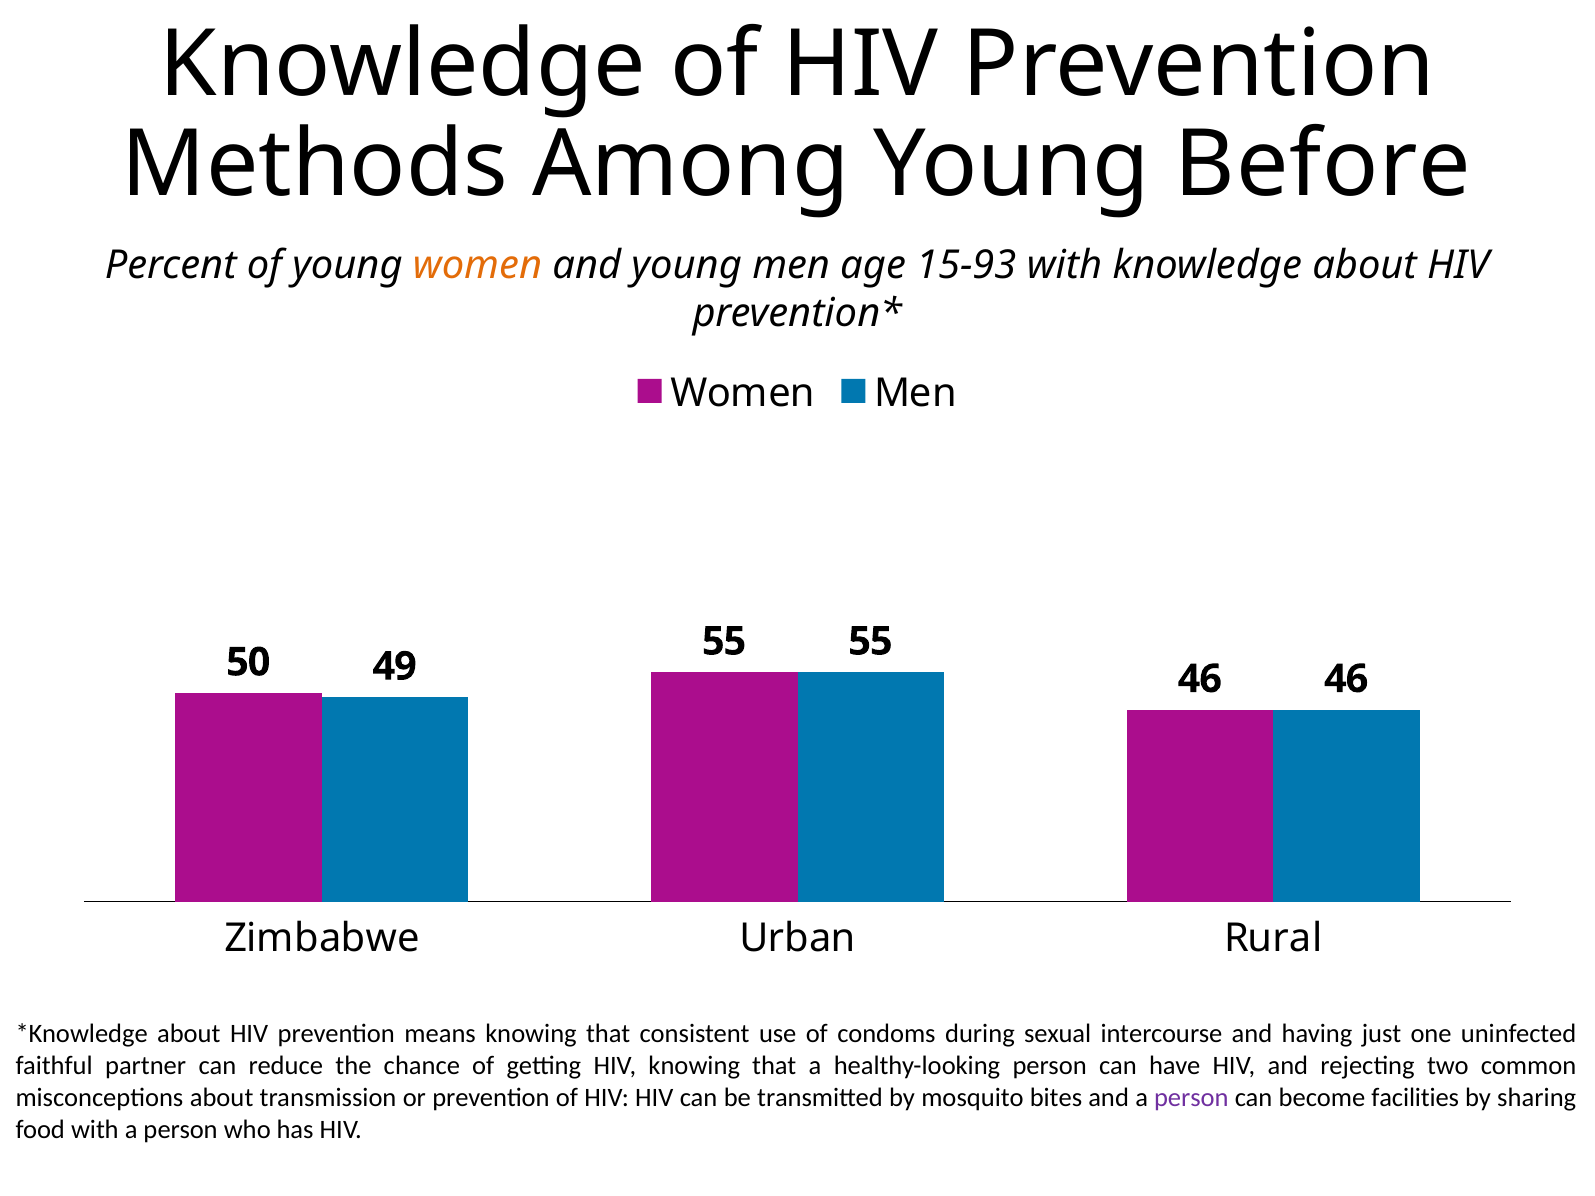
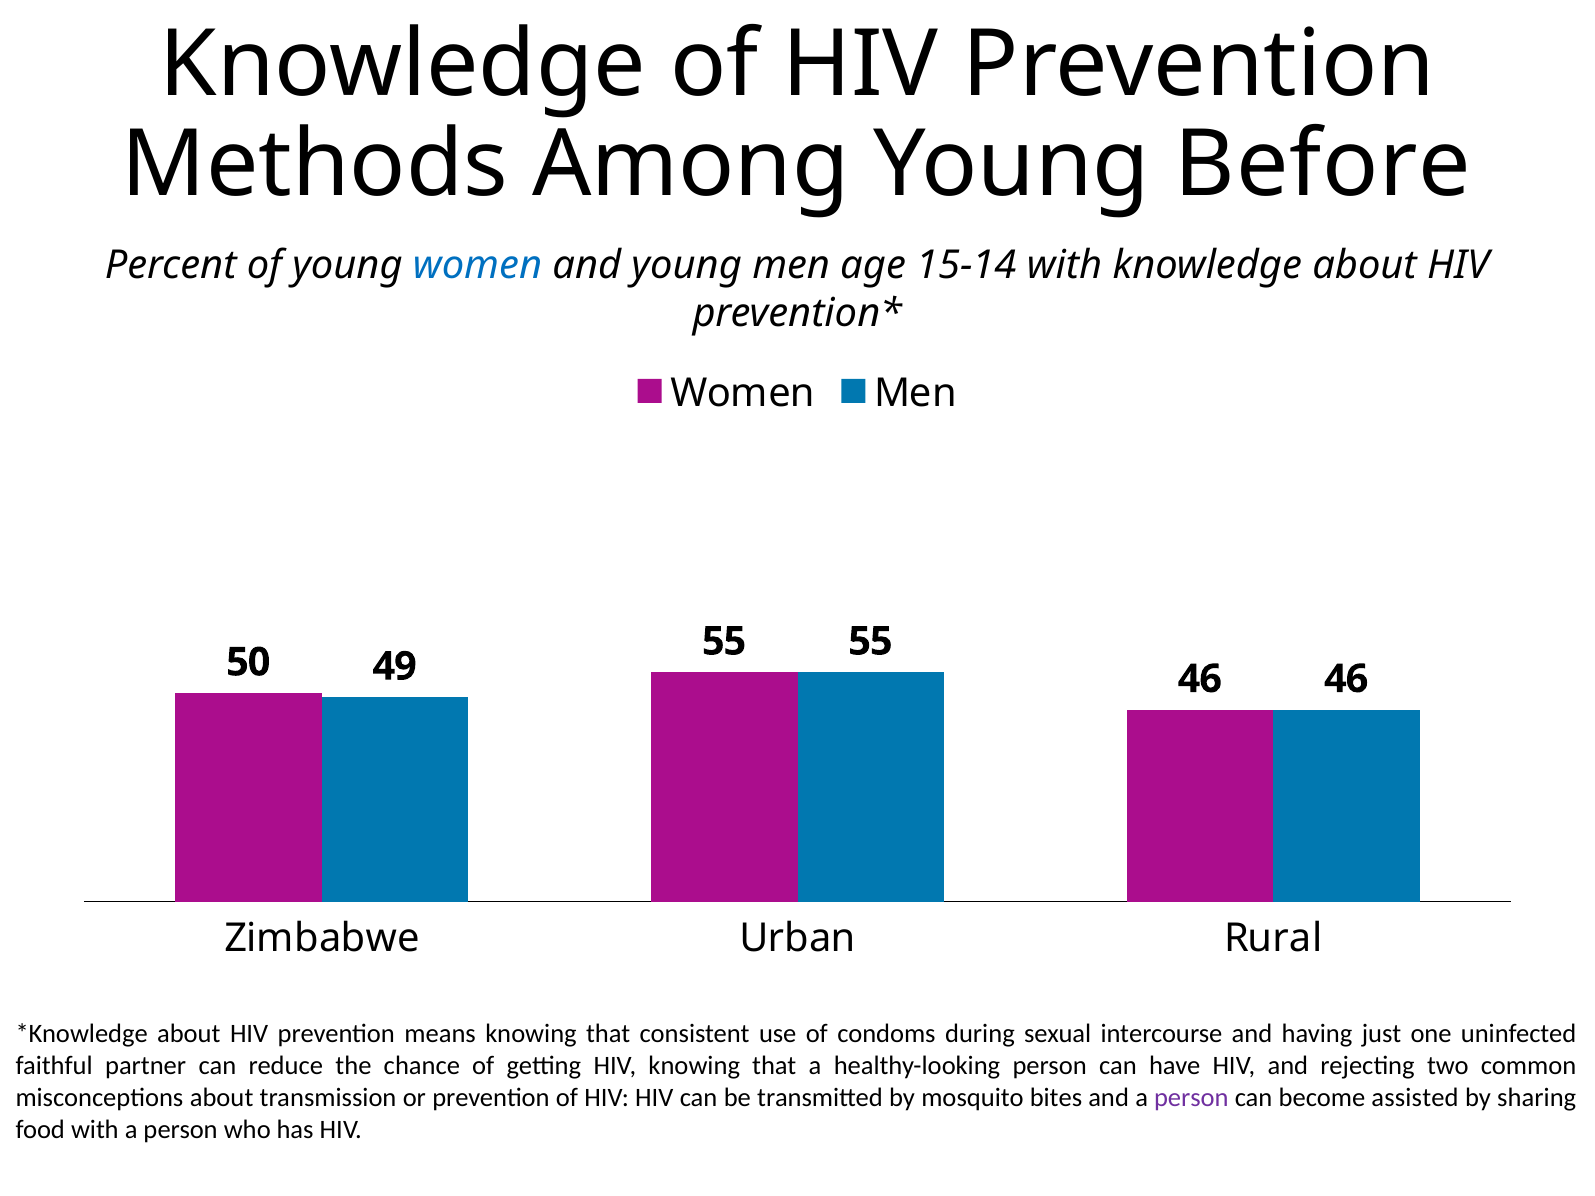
women at (478, 266) colour: orange -> blue
15-93: 15-93 -> 15-14
facilities: facilities -> assisted
